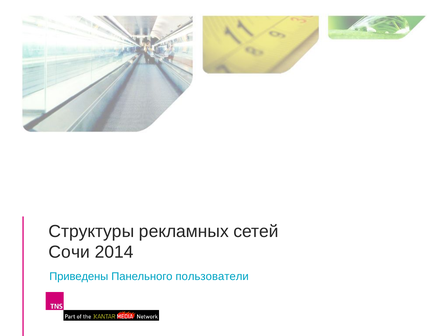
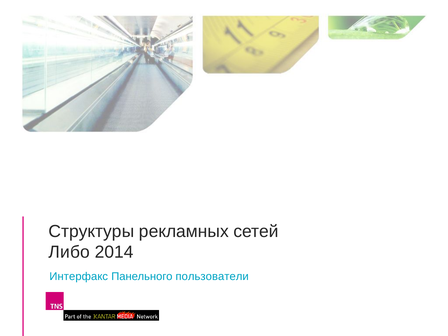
Сочи: Сочи -> Либо
Приведены: Приведены -> Интерфакс
